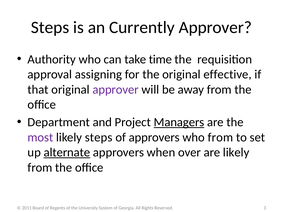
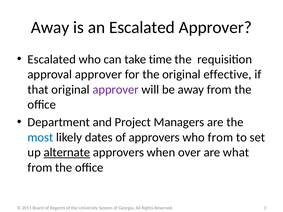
Steps at (50, 27): Steps -> Away
an Currently: Currently -> Escalated
Authority at (52, 59): Authority -> Escalated
approval assigning: assigning -> approver
Managers underline: present -> none
most colour: purple -> blue
likely steps: steps -> dates
are likely: likely -> what
